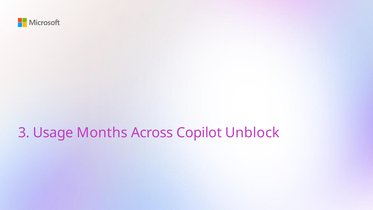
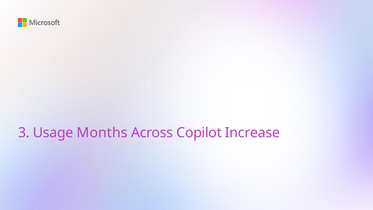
Unblock: Unblock -> Increase
